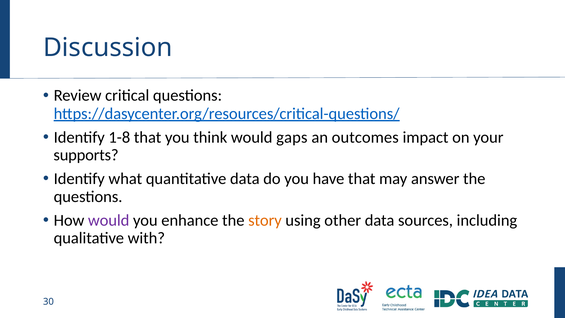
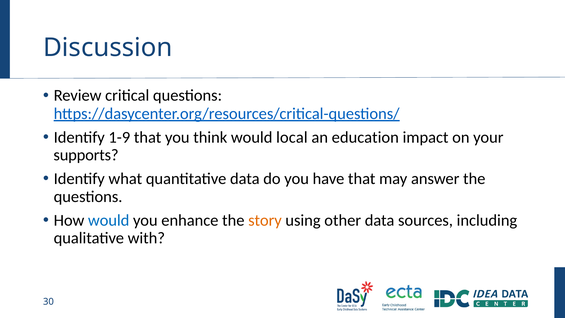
1-8: 1-8 -> 1-9
gaps: gaps -> local
outcomes: outcomes -> education
would at (109, 220) colour: purple -> blue
